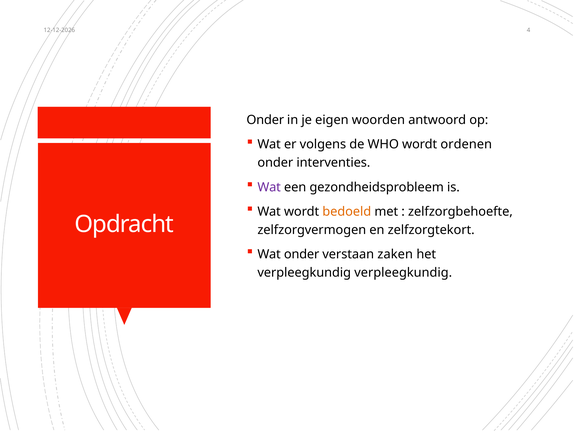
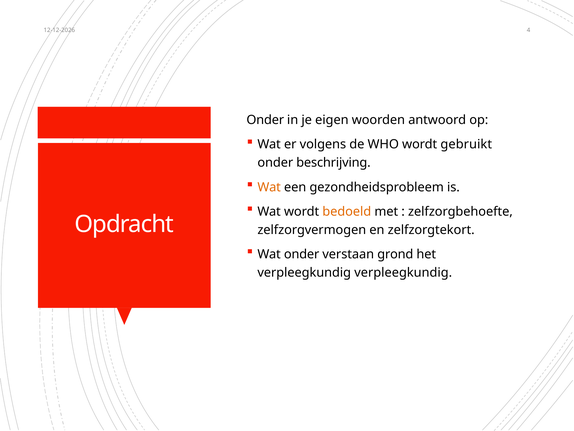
ordenen: ordenen -> gebruikt
interventies: interventies -> beschrijving
Wat at (269, 187) colour: purple -> orange
zaken: zaken -> grond
